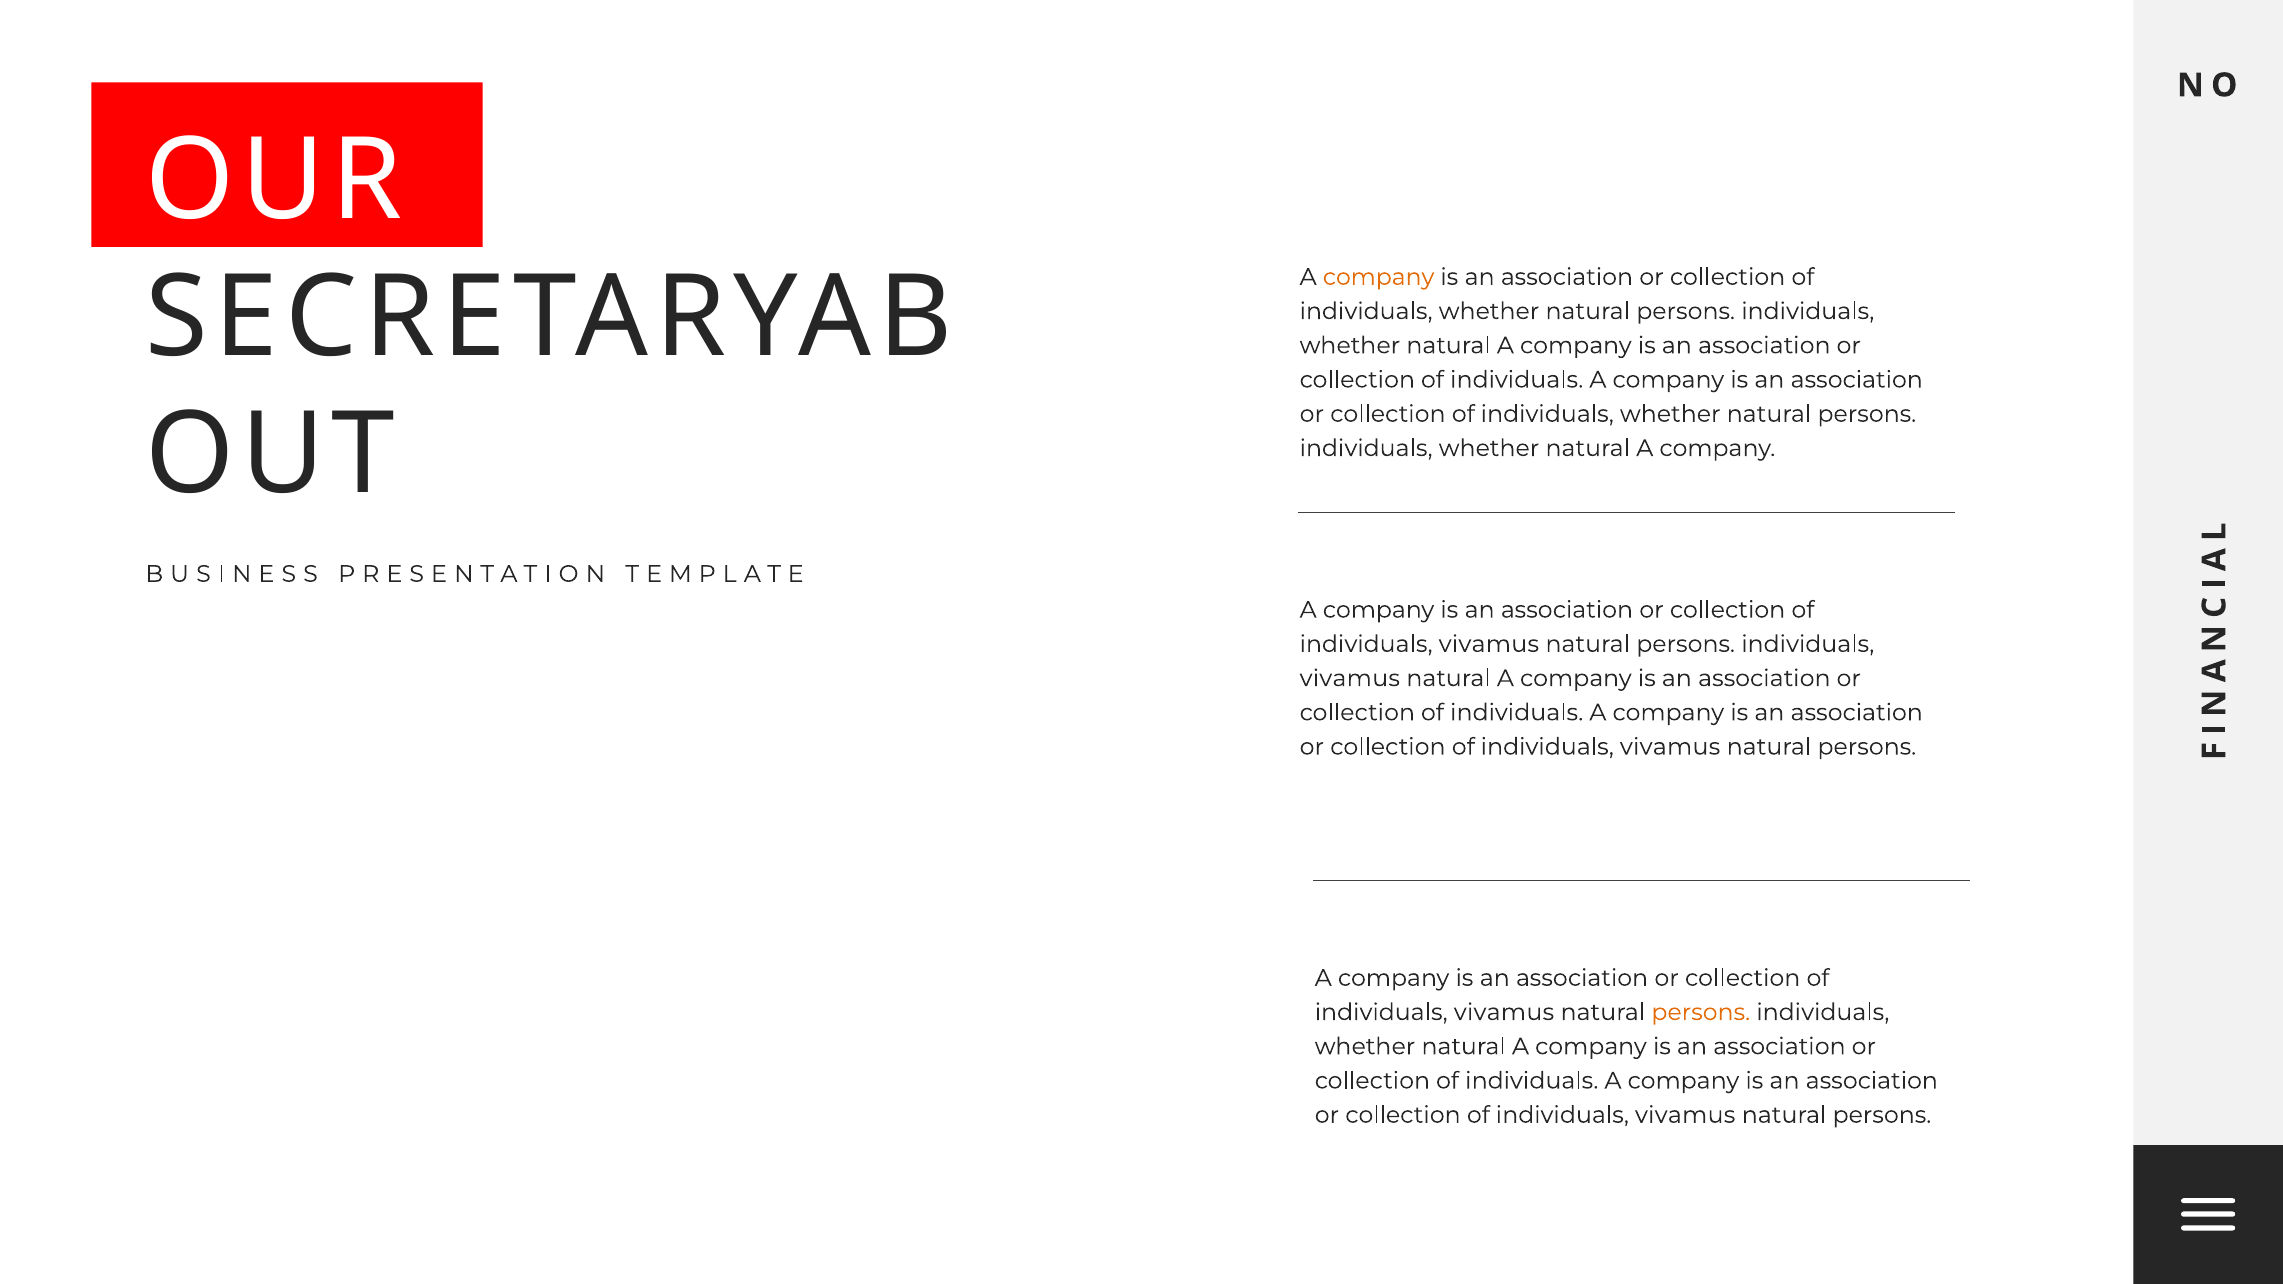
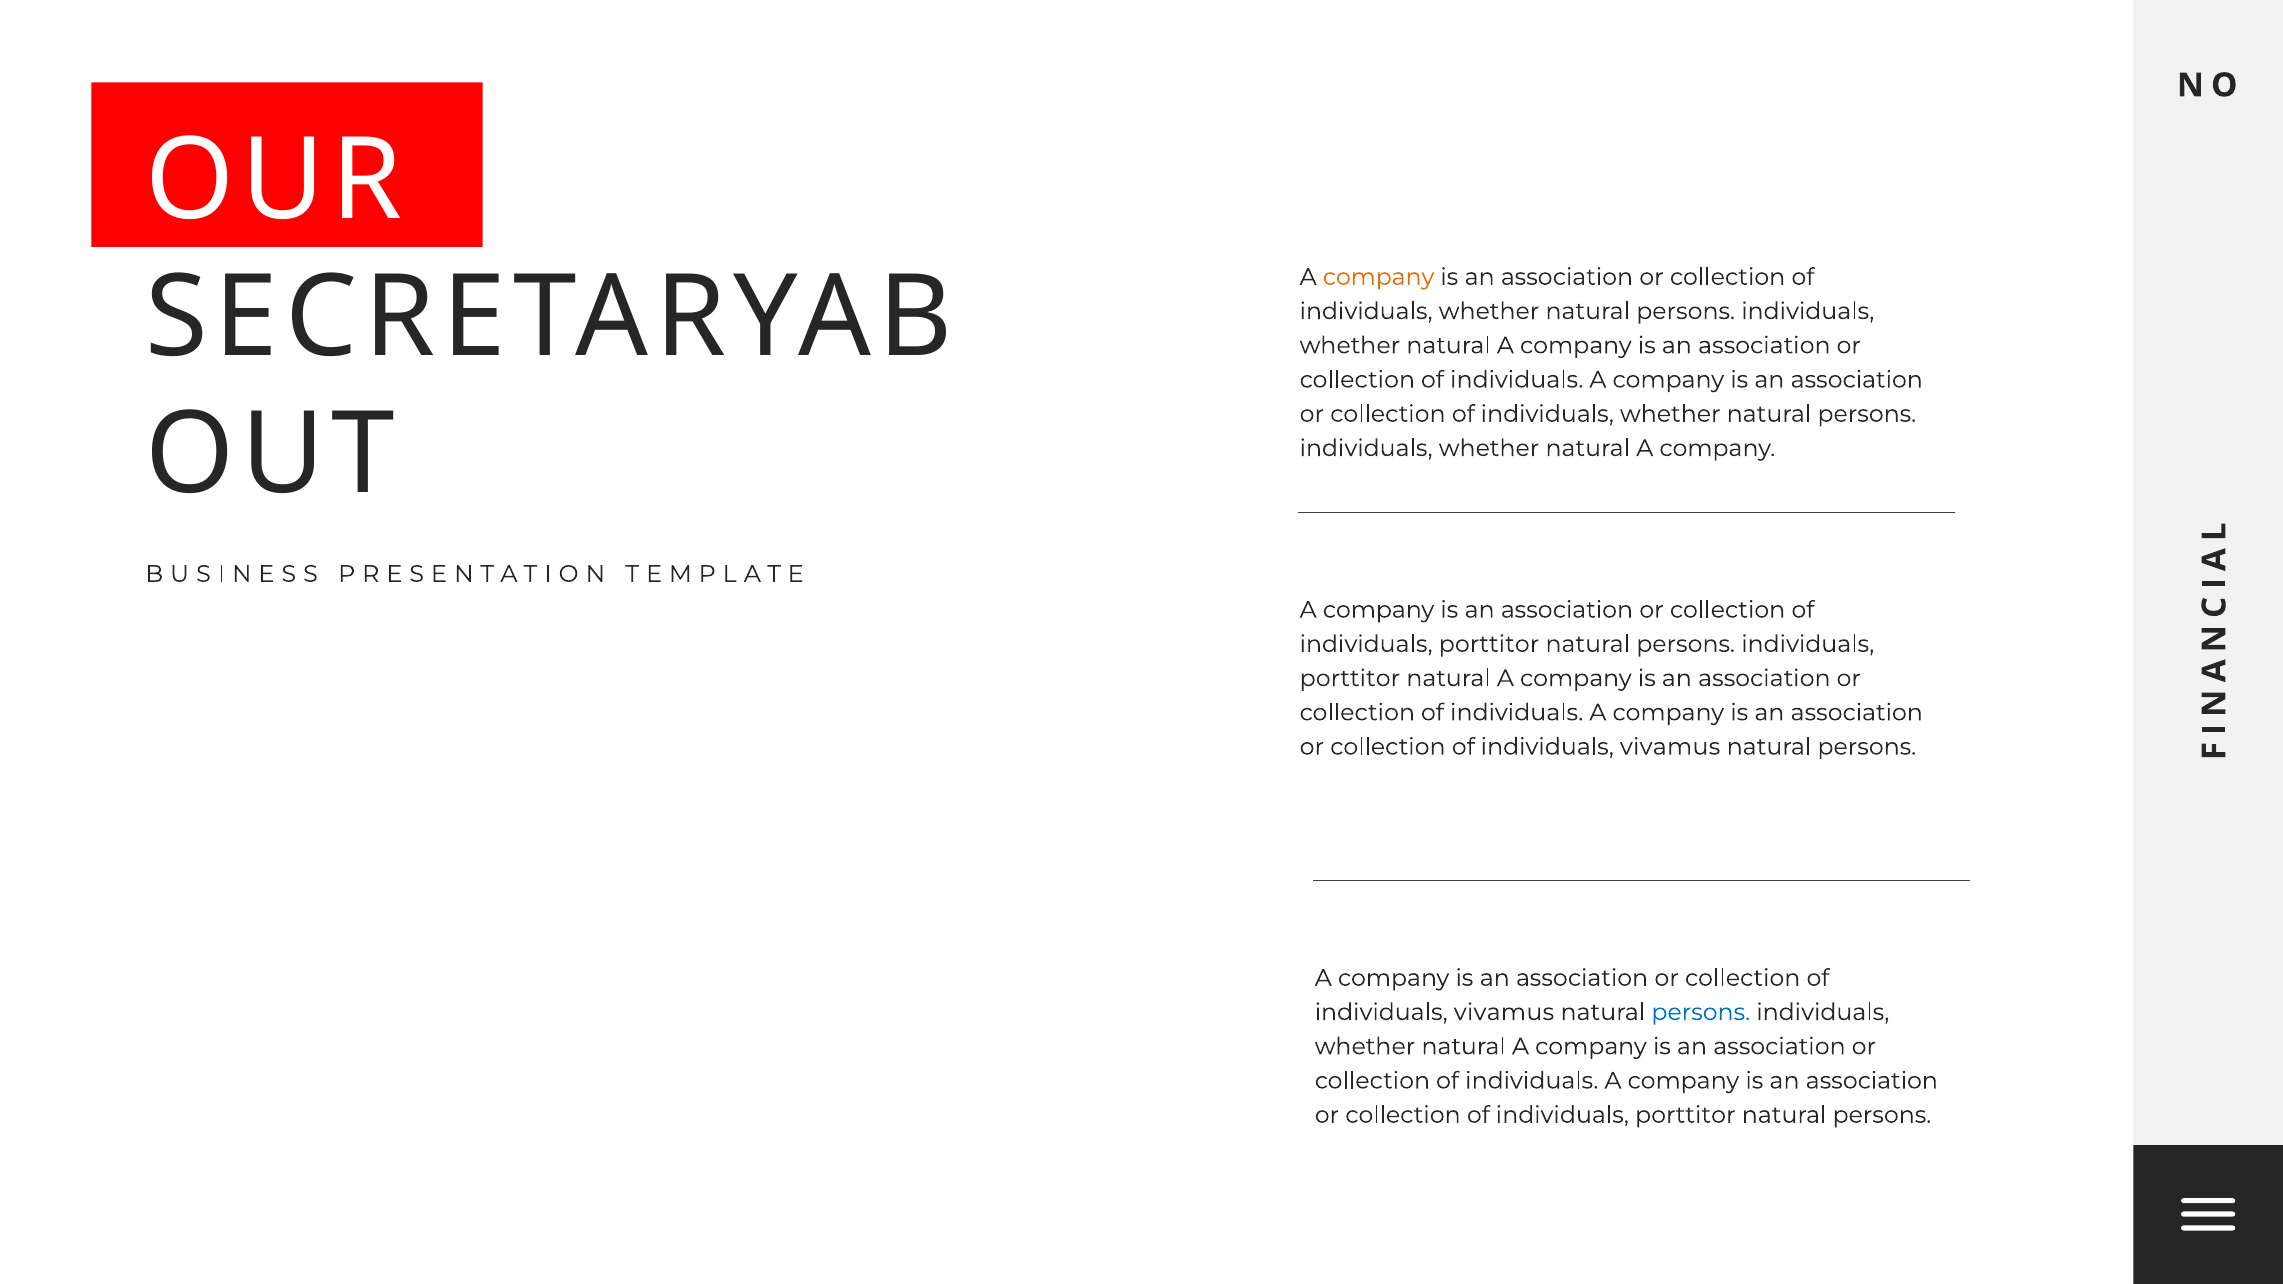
vivamus at (1489, 644): vivamus -> porttitor
vivamus at (1350, 678): vivamus -> porttitor
persons at (1701, 1012) colour: orange -> blue
vivamus at (1685, 1115): vivamus -> porttitor
